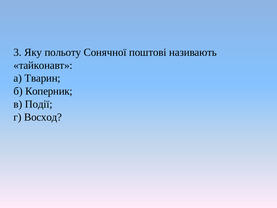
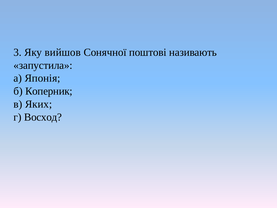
польоту: польоту -> вийшов
тайконавт: тайконавт -> запустила
Тварин: Тварин -> Японія
Події: Події -> Яких
